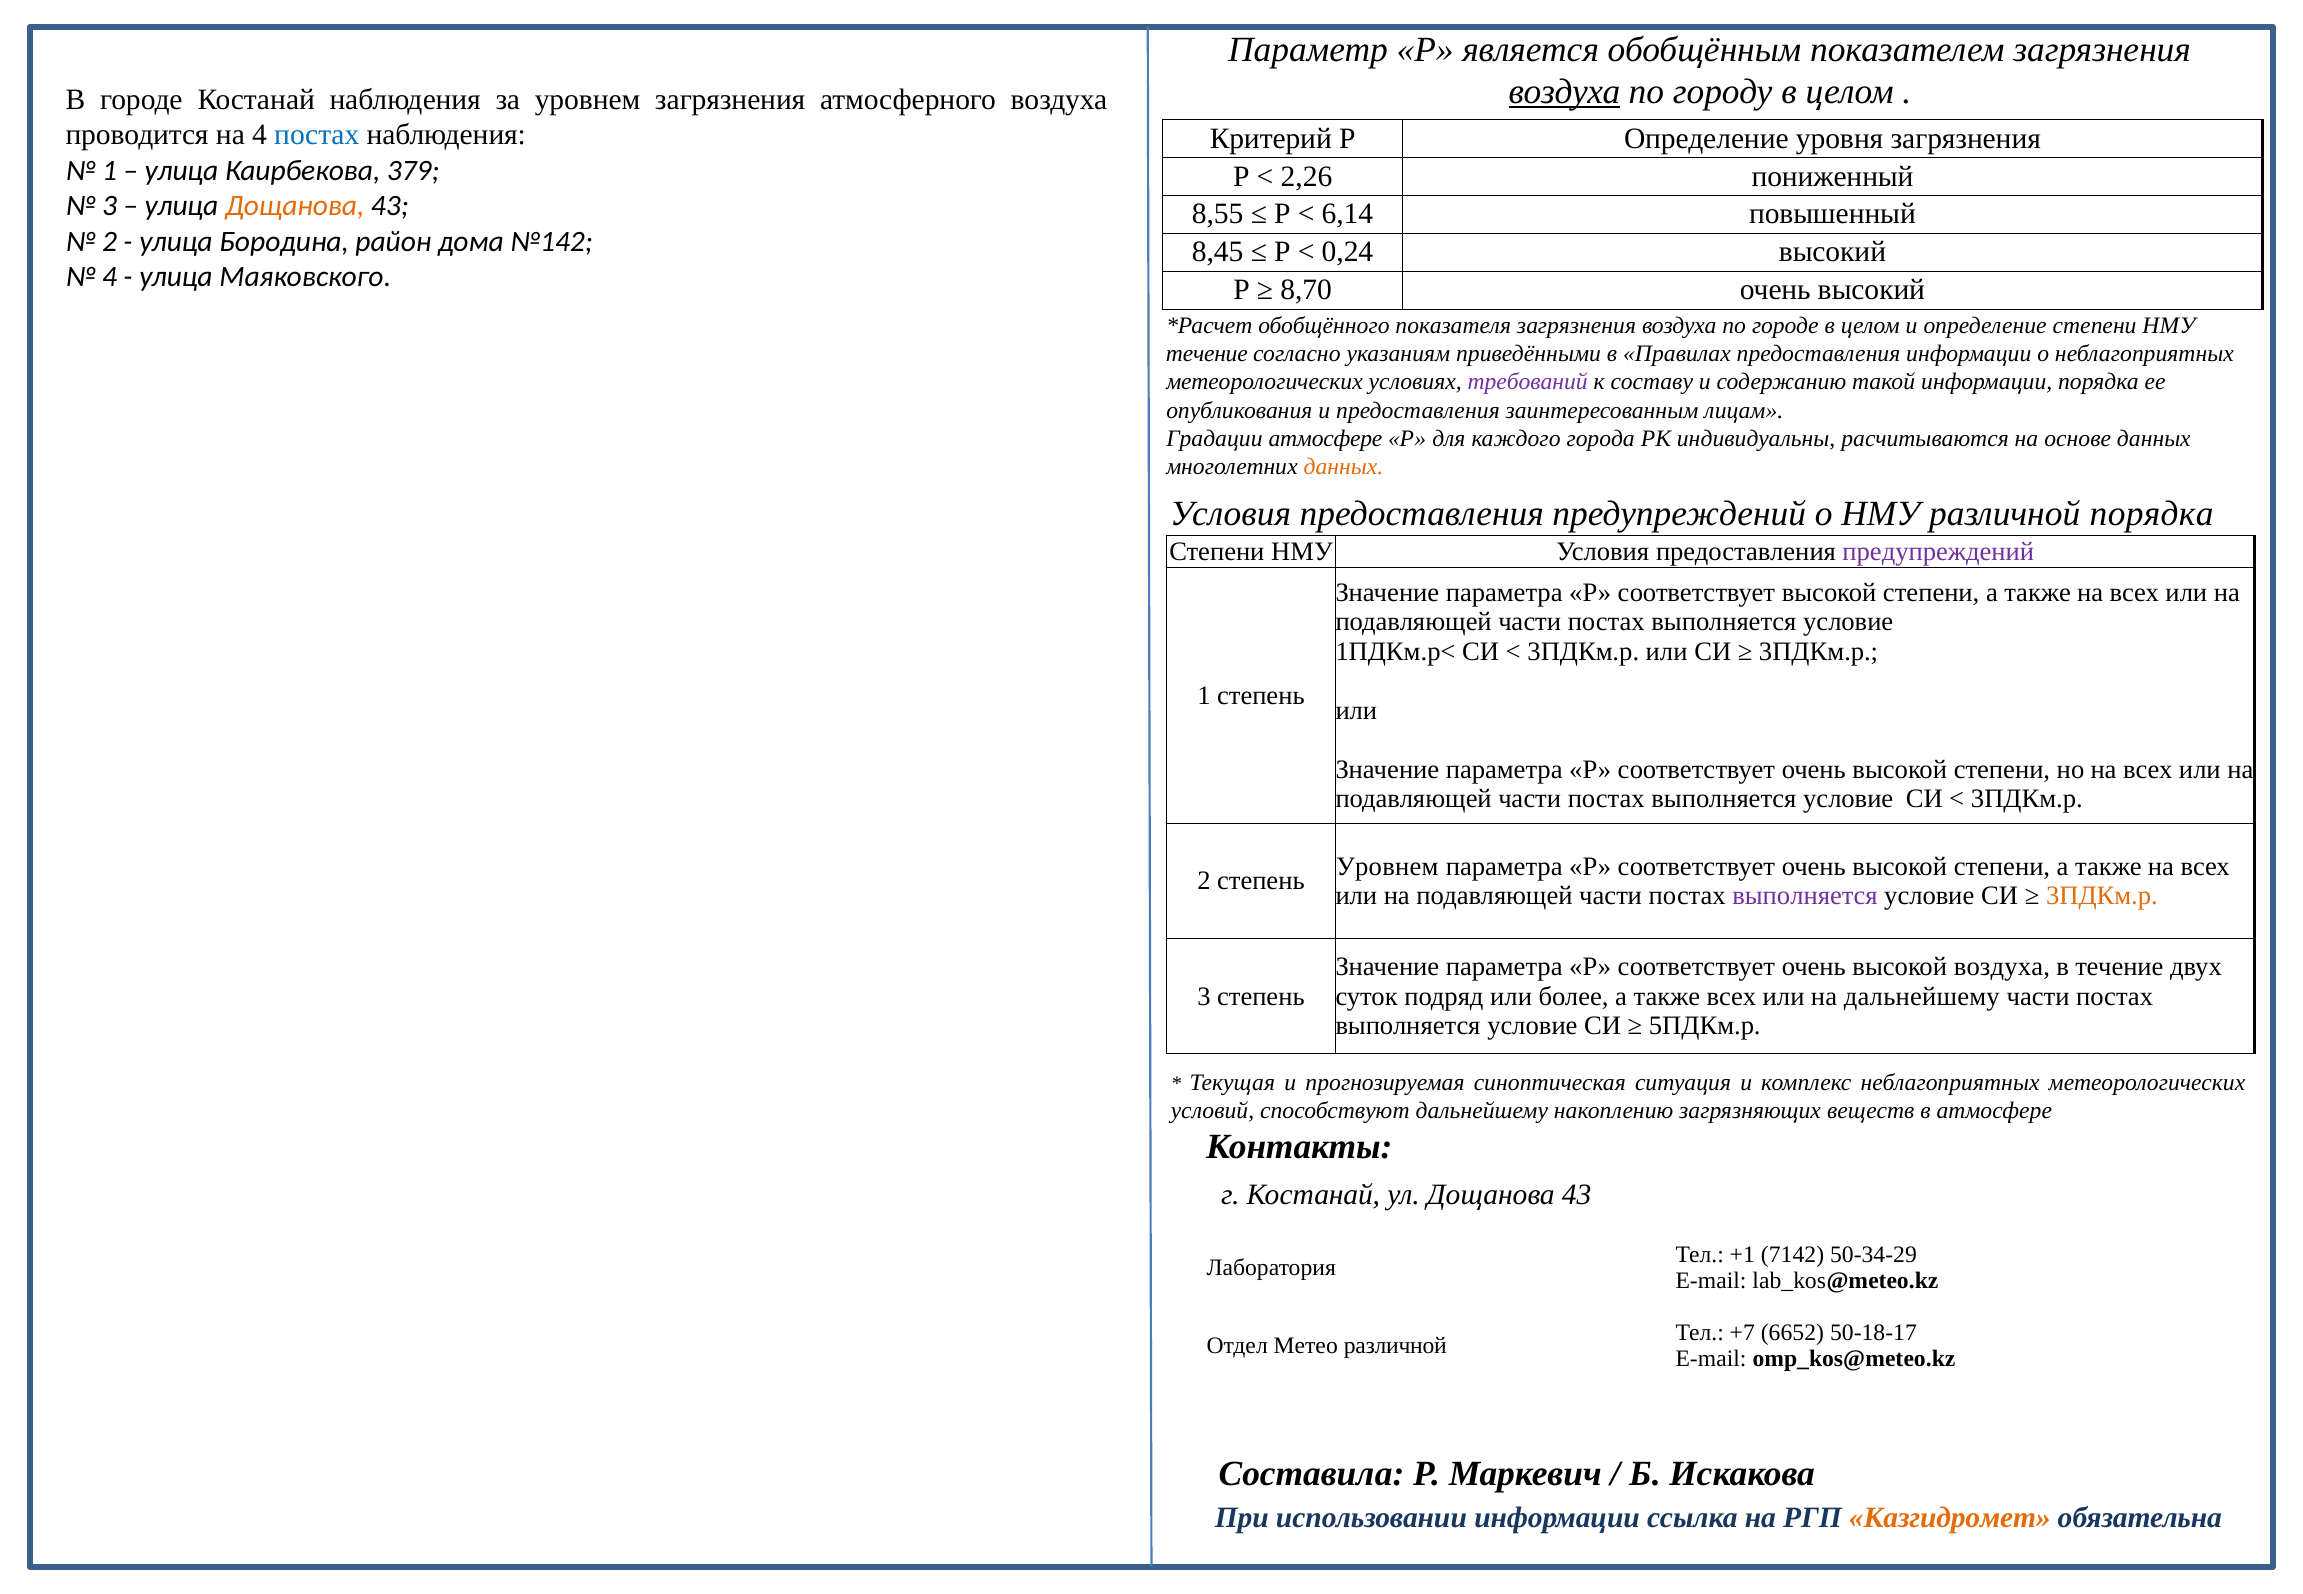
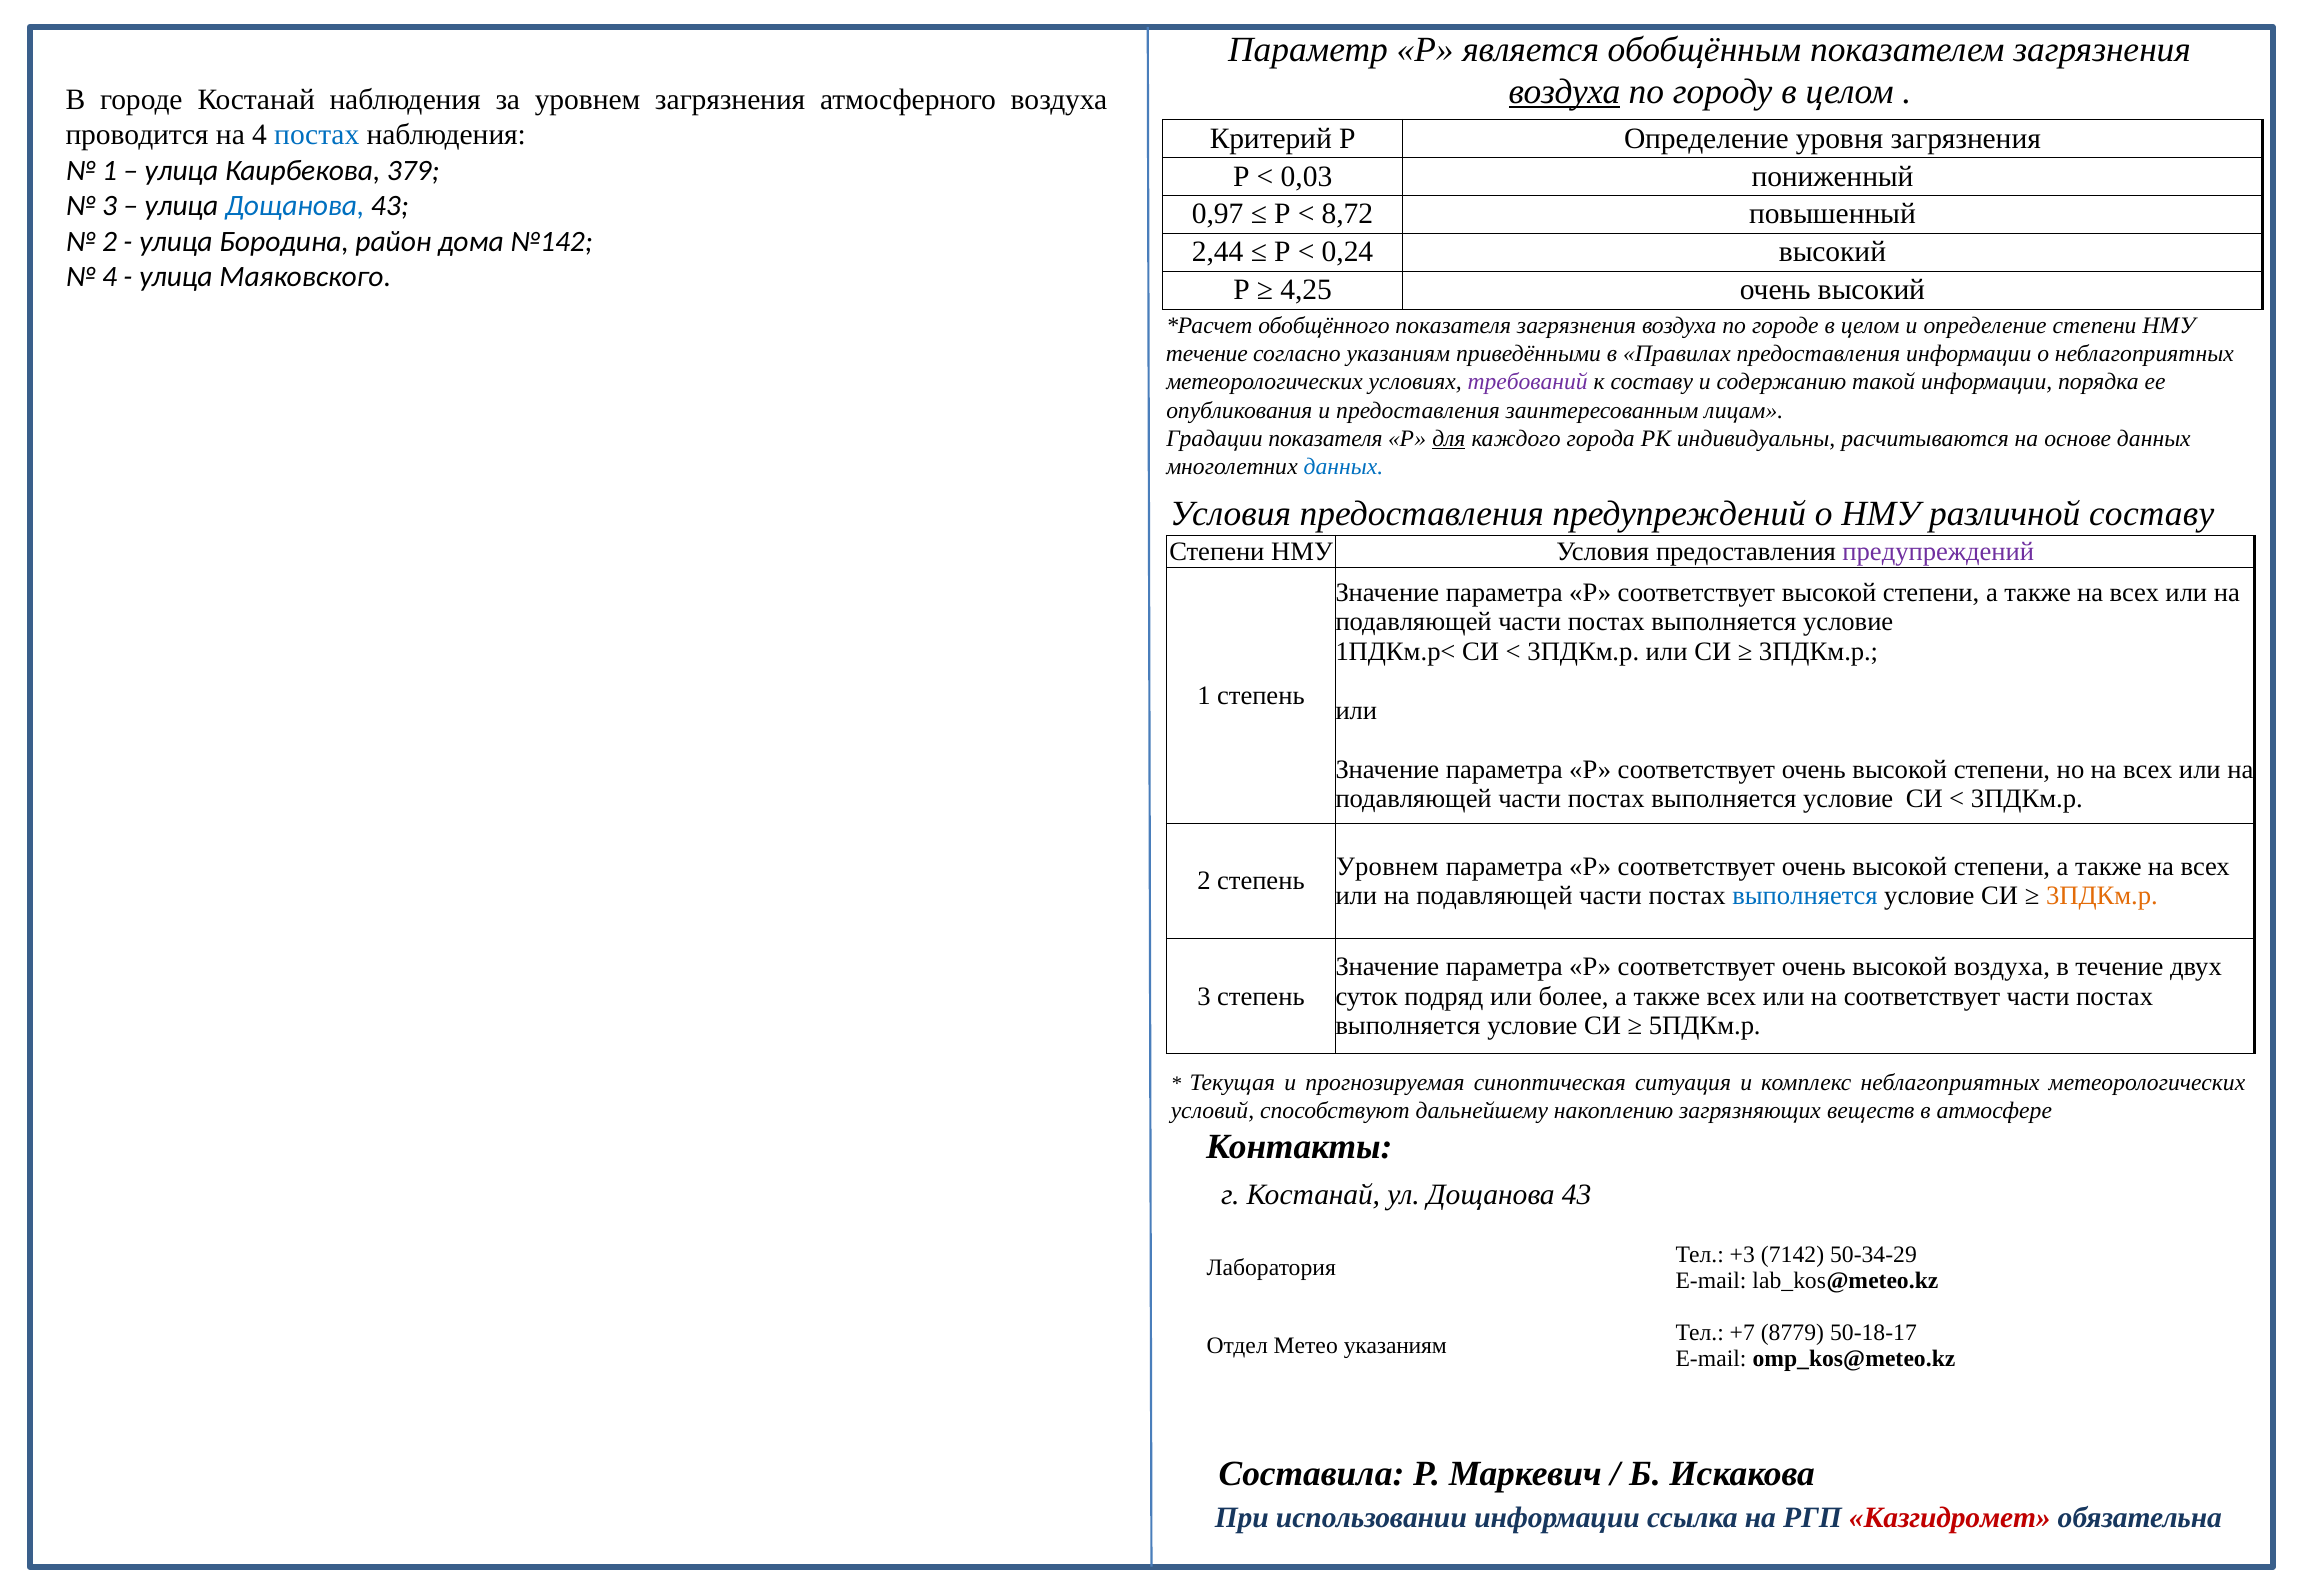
2,26: 2,26 -> 0,03
Дощанова at (295, 206) colour: orange -> blue
8,55: 8,55 -> 0,97
6,14: 6,14 -> 8,72
8,45: 8,45 -> 2,44
8,70: 8,70 -> 4,25
Градации атмосфере: атмосфере -> показателя
для underline: none -> present
данных at (1343, 467) colour: orange -> blue
различной порядка: порядка -> составу
выполняется at (1805, 896) colour: purple -> blue
на дальнейшему: дальнейшему -> соответствует
+1: +1 -> +3
6652: 6652 -> 8779
Метео различной: различной -> указаниям
Казгидромет colour: orange -> red
